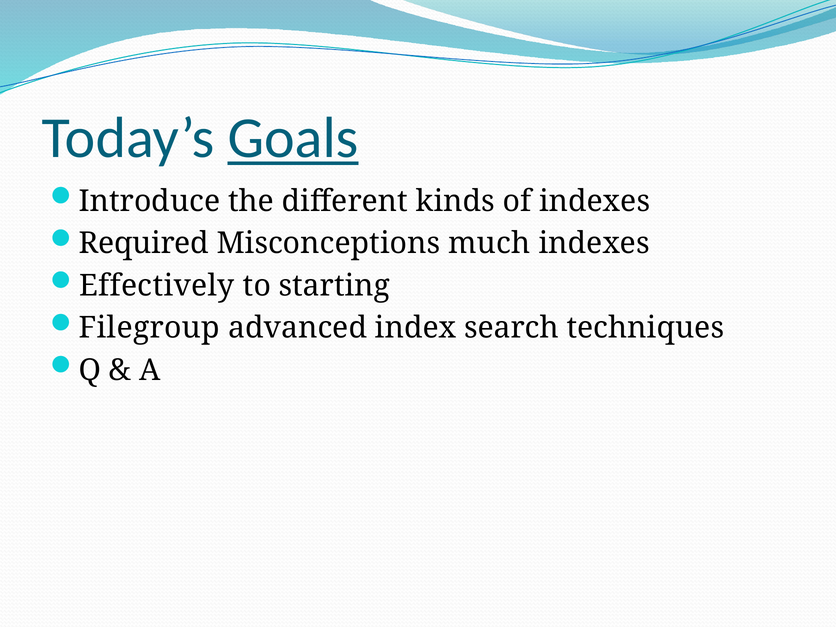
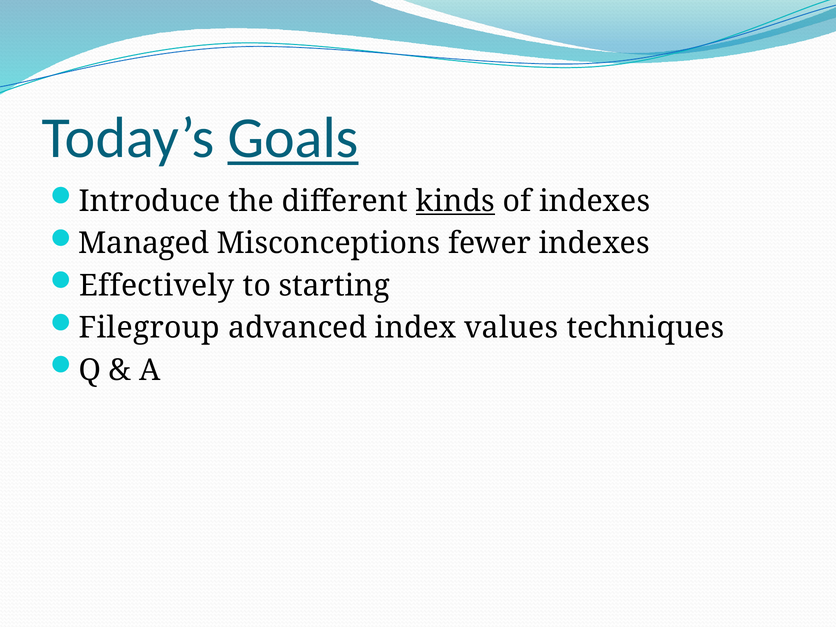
kinds underline: none -> present
Required: Required -> Managed
much: much -> fewer
search: search -> values
